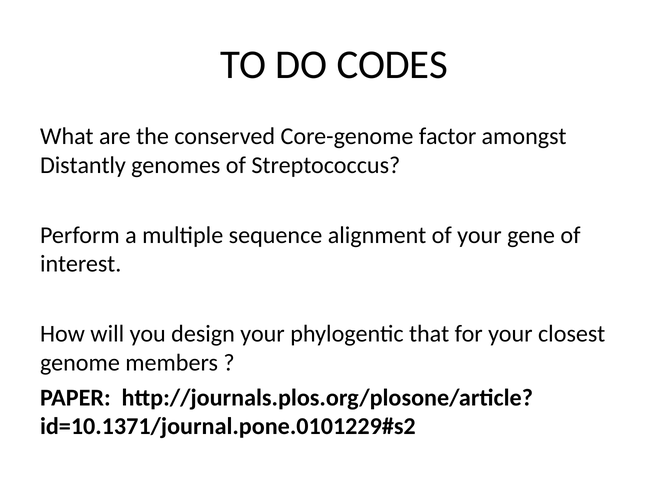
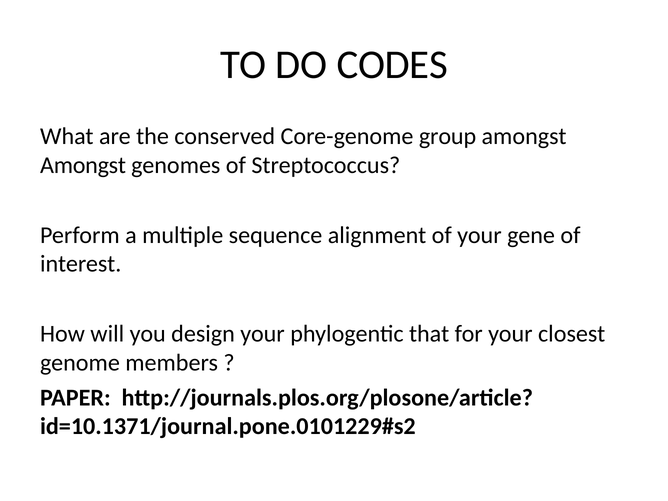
factor: factor -> group
Distantly at (83, 165): Distantly -> Amongst
